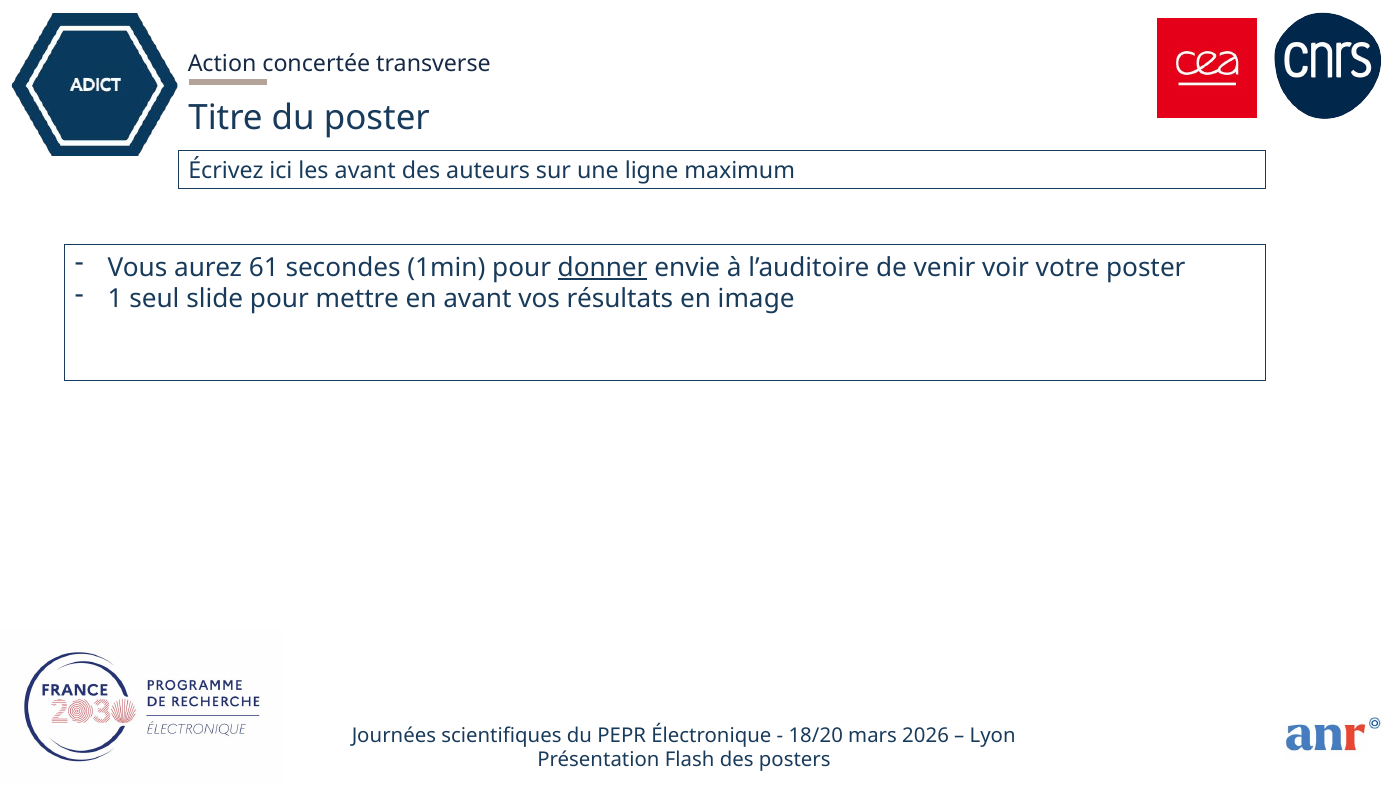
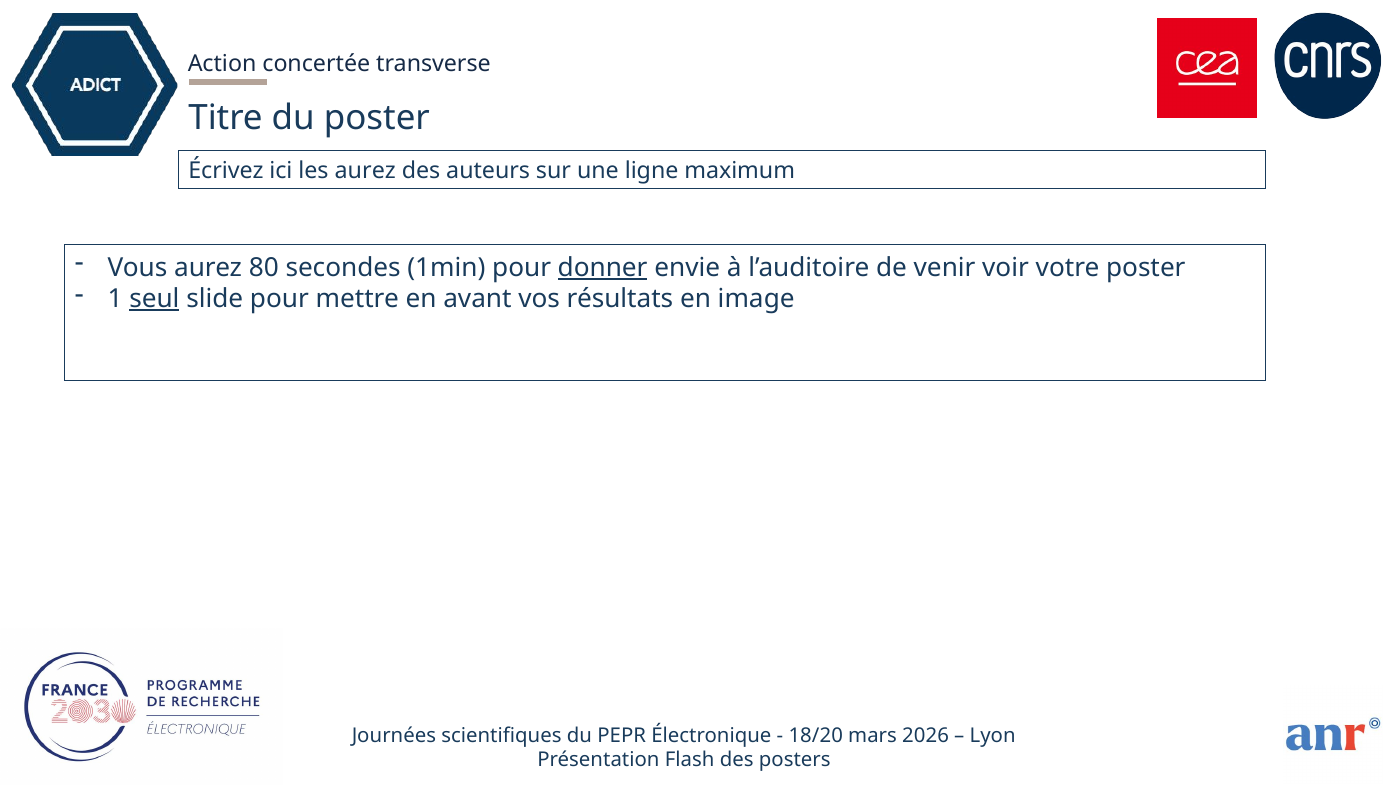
les avant: avant -> aurez
61: 61 -> 80
seul underline: none -> present
